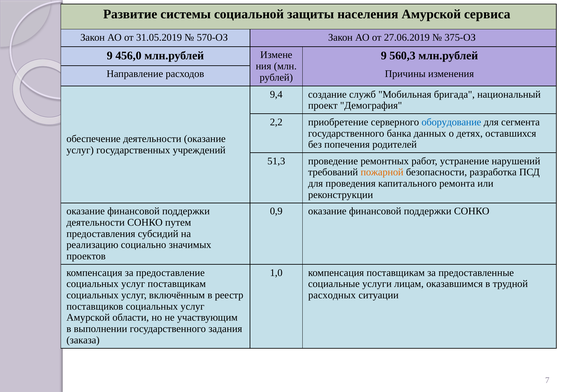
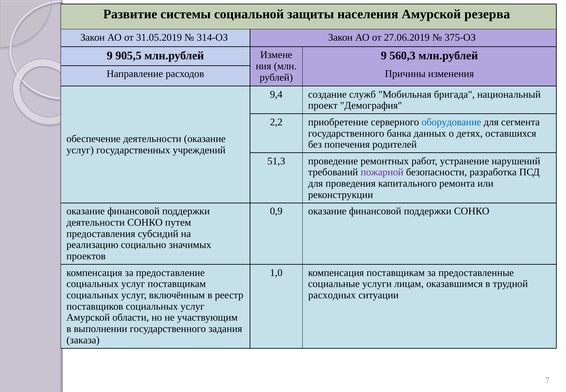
сервиса: сервиса -> резерва
570-ОЗ: 570-ОЗ -> 314-ОЗ
456,0: 456,0 -> 905,5
пожарной colour: orange -> purple
